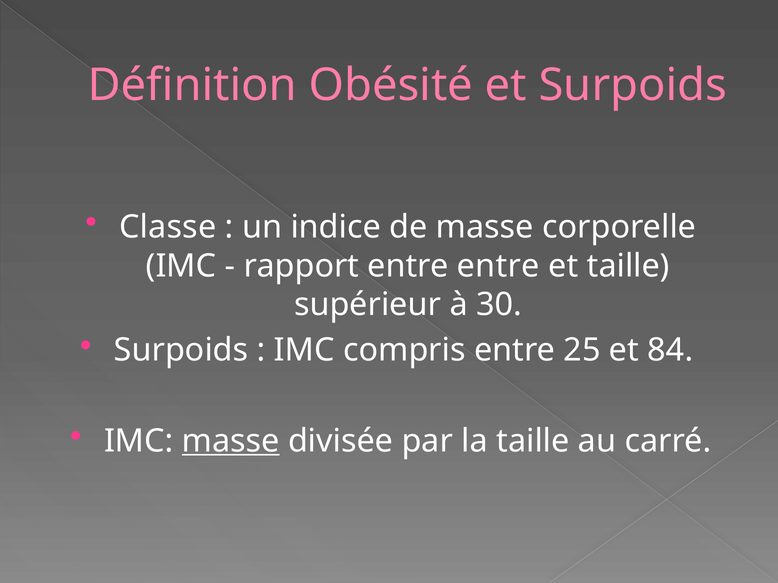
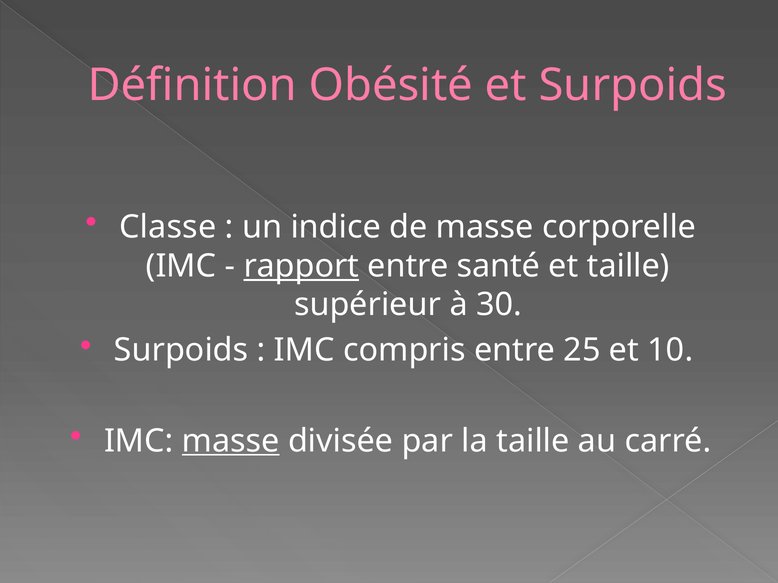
rapport underline: none -> present
entre entre: entre -> santé
84: 84 -> 10
